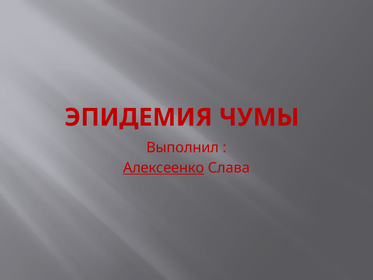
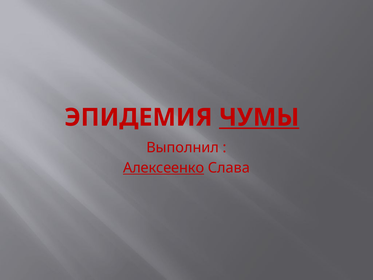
ЧУМЫ underline: none -> present
